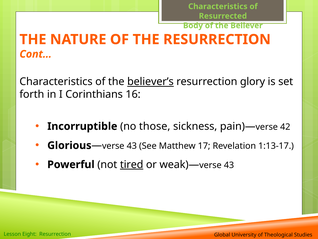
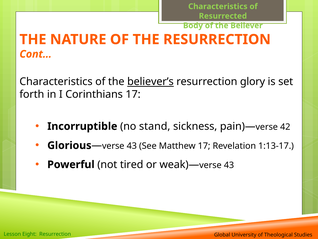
Corinthians 16: 16 -> 17
those: those -> stand
tired underline: present -> none
